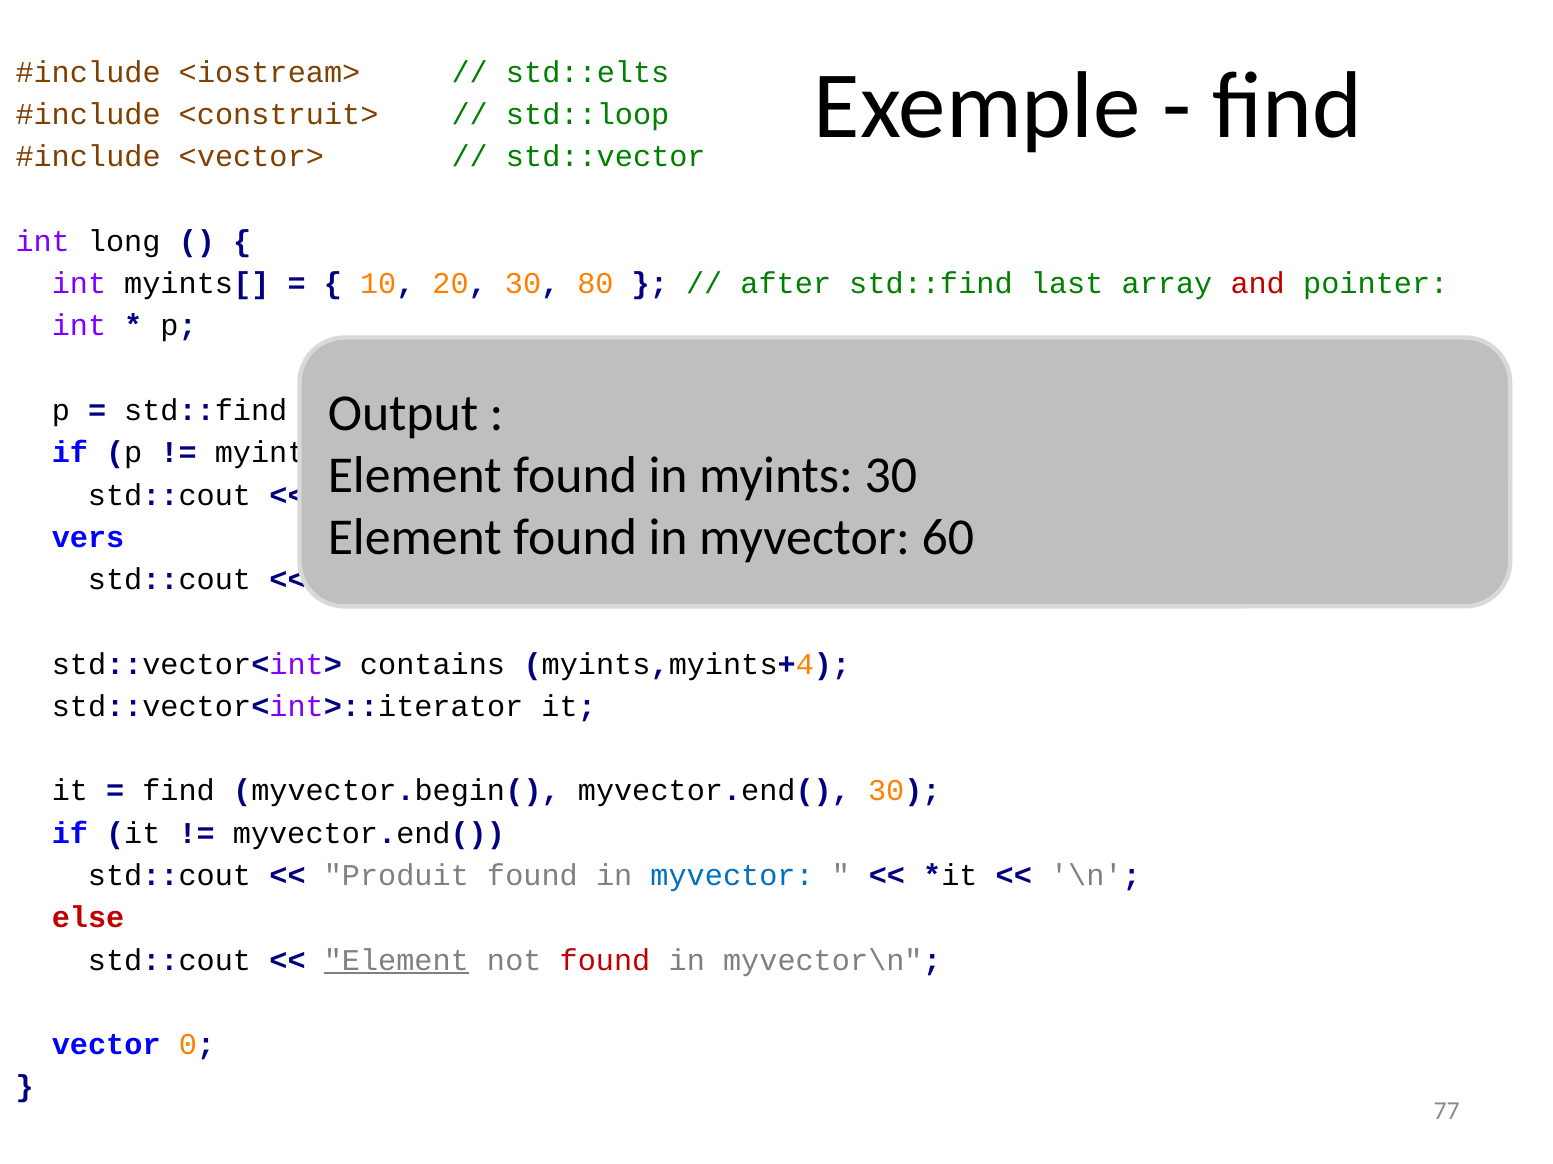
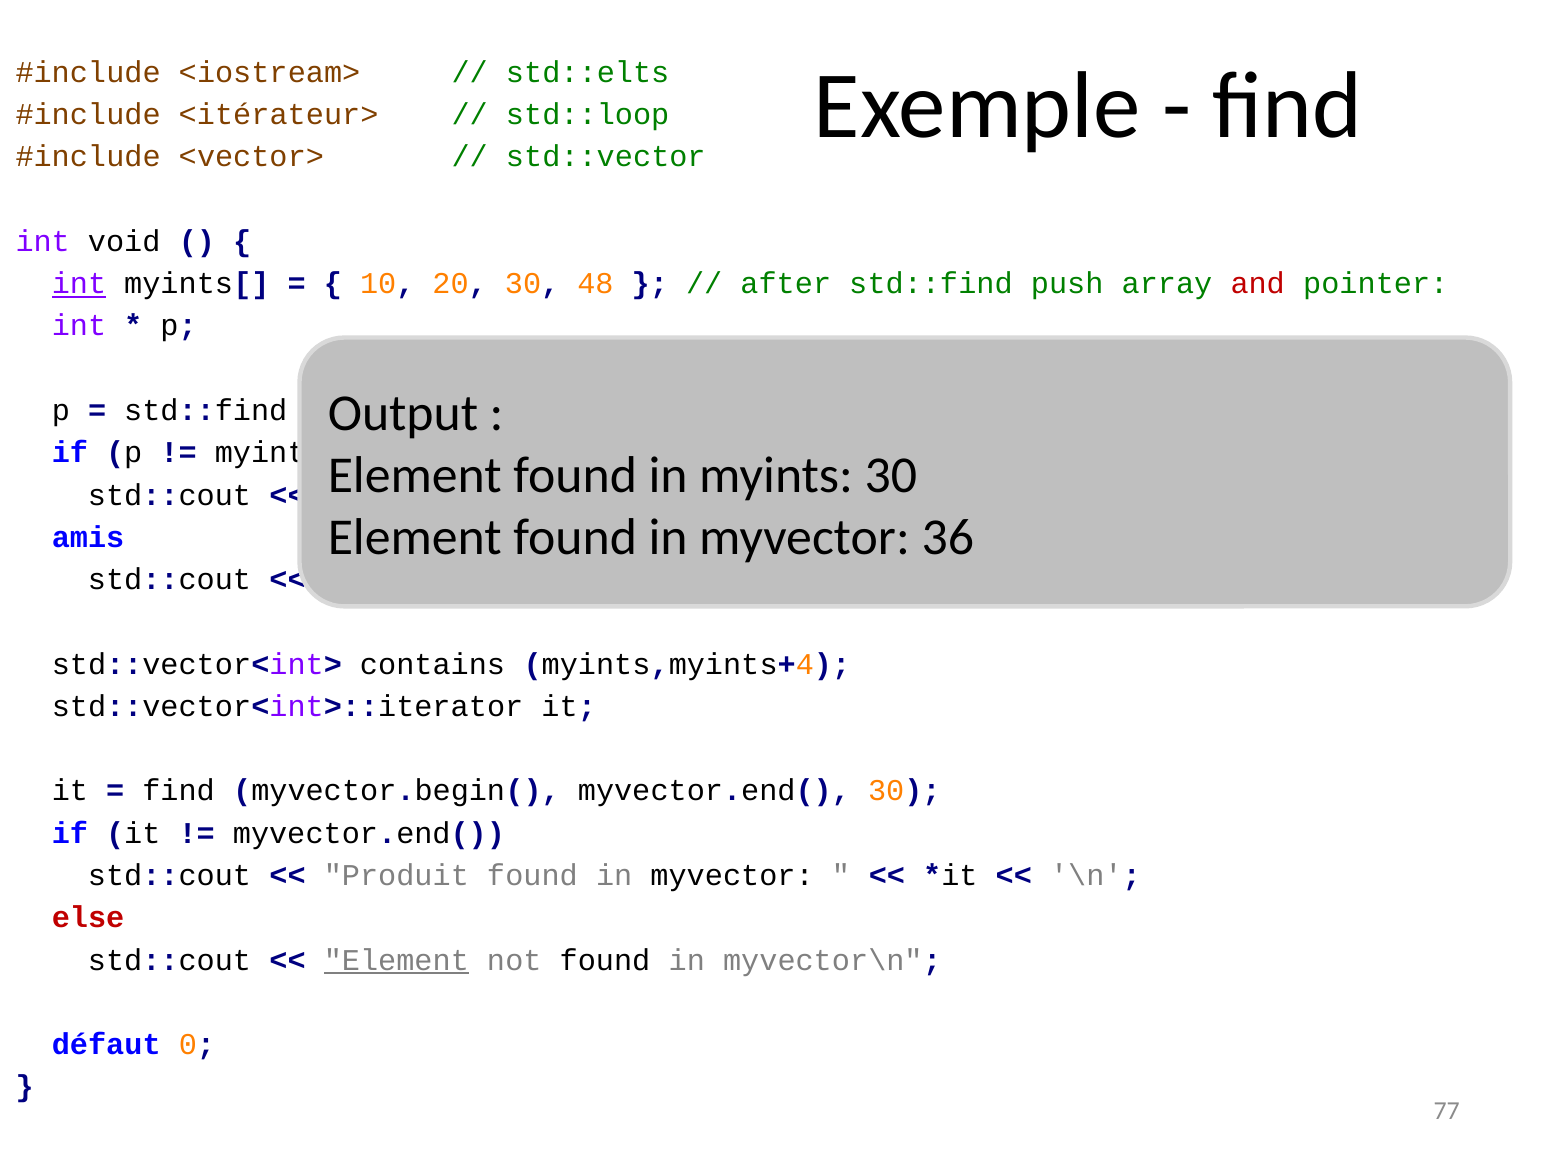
<construit>: <construit> -> <itérateur>
long: long -> void
int at (79, 284) underline: none -> present
80: 80 -> 48
last: last -> push
60: 60 -> 36
vers: vers -> amis
myvector at (732, 876) colour: blue -> black
found at (605, 961) colour: red -> black
vector: vector -> défaut
